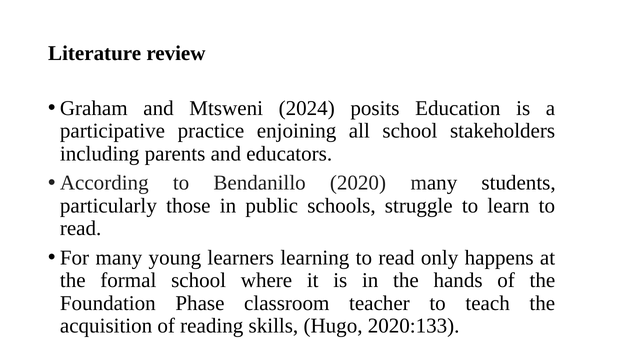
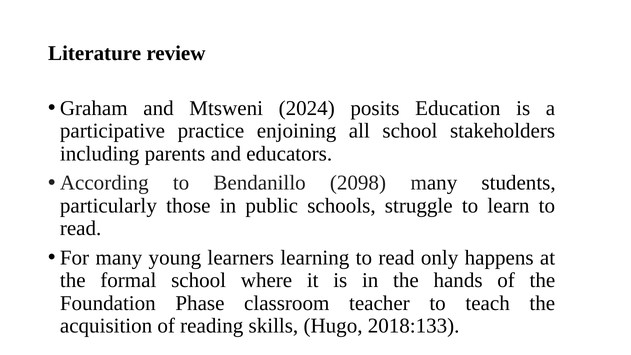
2020: 2020 -> 2098
2020:133: 2020:133 -> 2018:133
